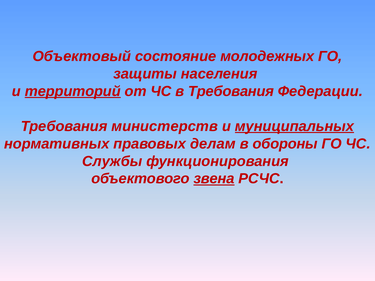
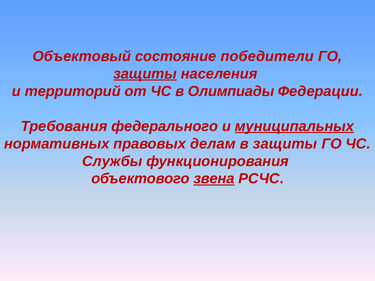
молодежных: молодежных -> победители
защиты at (145, 74) underline: none -> present
территорий underline: present -> none
в Требования: Требования -> Олимпиады
министерств: министерств -> федерального
в обороны: обороны -> защиты
